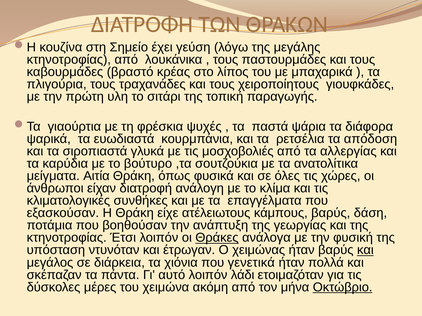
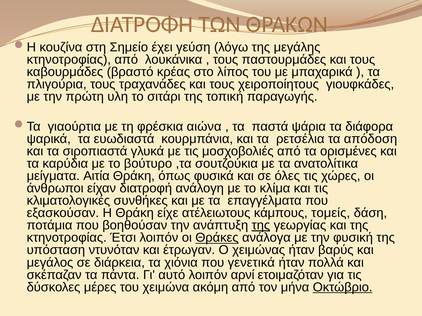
ψυχές: ψυχές -> αιώνα
αλλεργίας: αλλεργίας -> ορισμένες
κάμπους βαρύς: βαρύς -> τομείς
της at (261, 226) underline: none -> present
και at (365, 250) underline: present -> none
λάδι: λάδι -> αρνί
